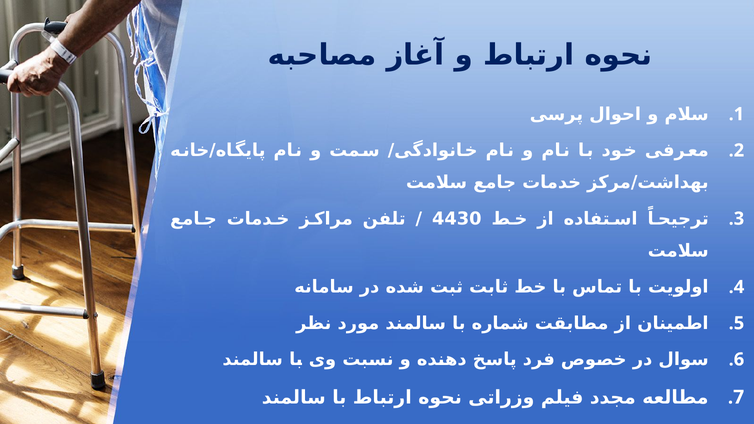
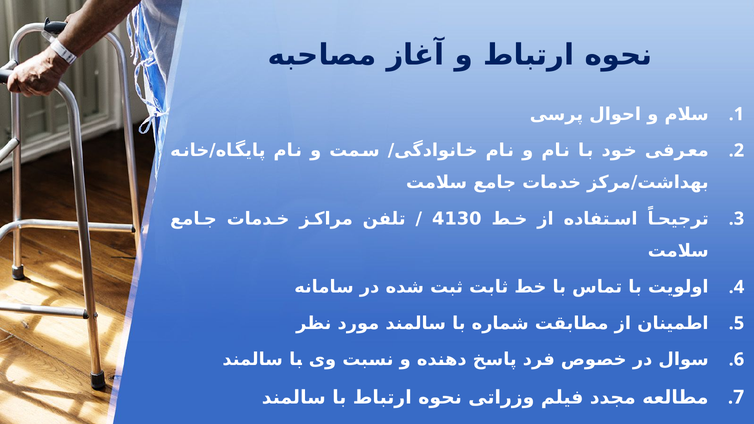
4430: 4430 -> 4130
